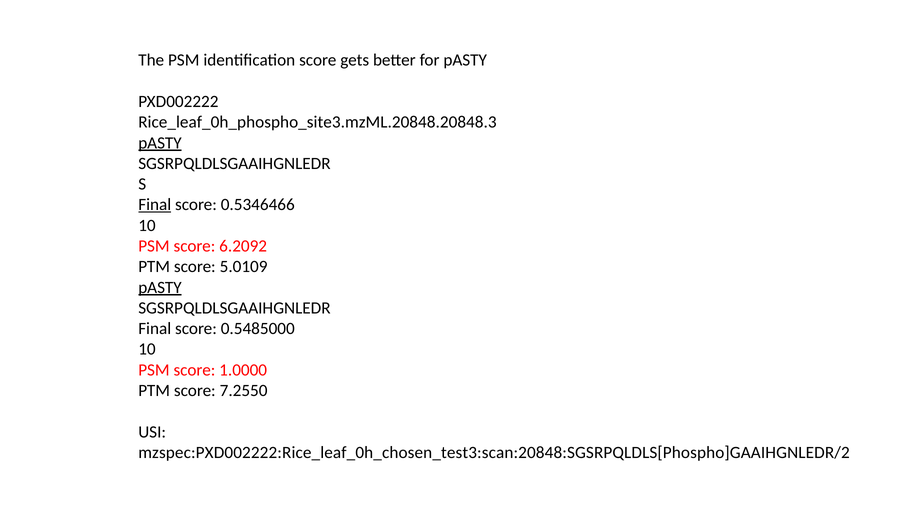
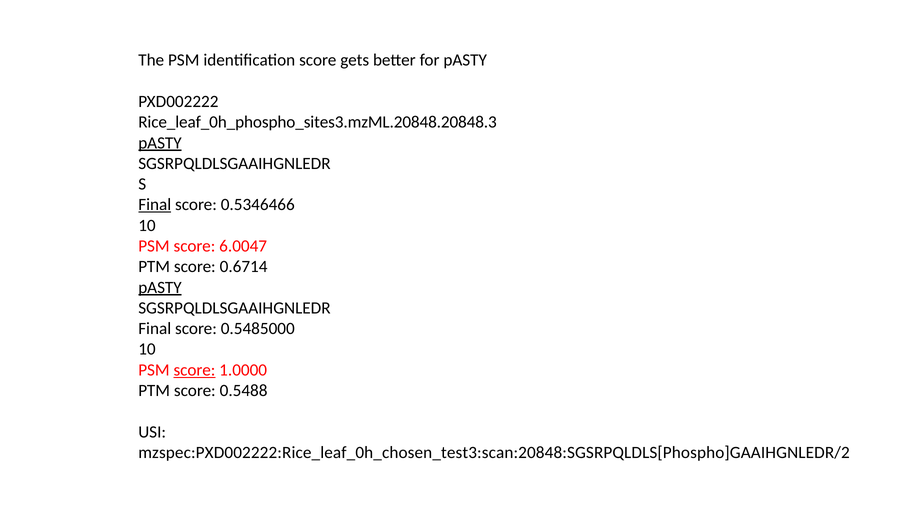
Rice_leaf_0h_phospho_site3.mzML.20848.20848.3: Rice_leaf_0h_phospho_site3.mzML.20848.20848.3 -> Rice_leaf_0h_phospho_sites3.mzML.20848.20848.3
6.2092: 6.2092 -> 6.0047
5.0109: 5.0109 -> 0.6714
score at (194, 370) underline: none -> present
7.2550: 7.2550 -> 0.5488
